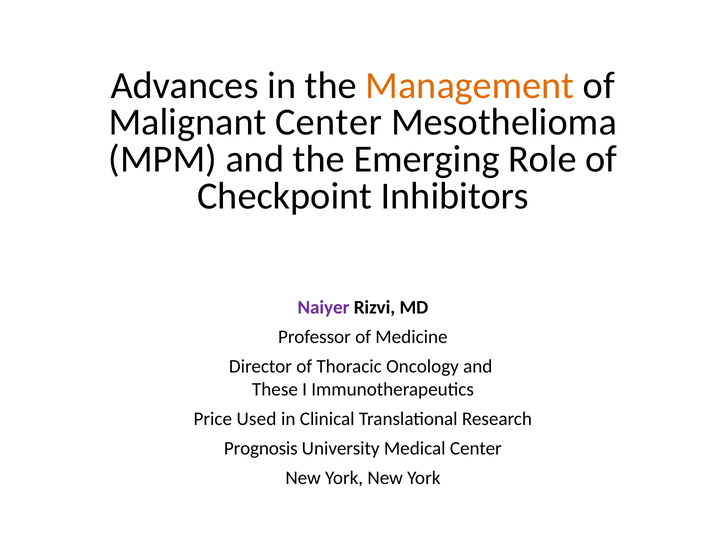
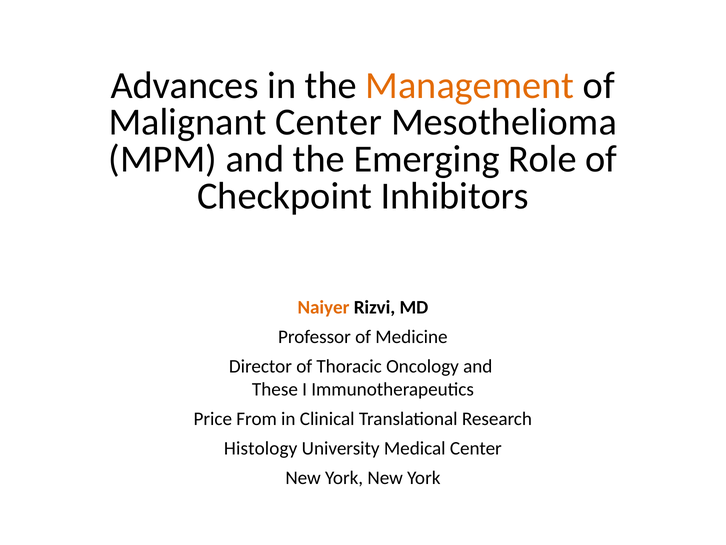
Naiyer colour: purple -> orange
Used: Used -> From
Prognosis: Prognosis -> Histology
